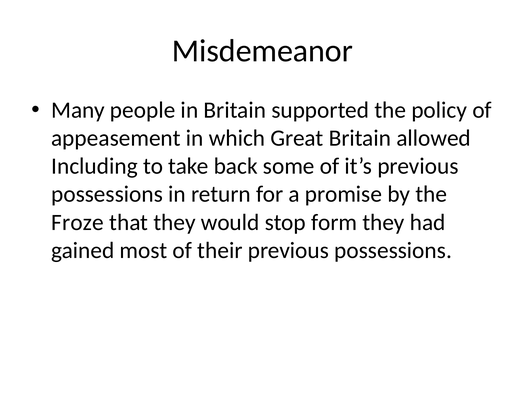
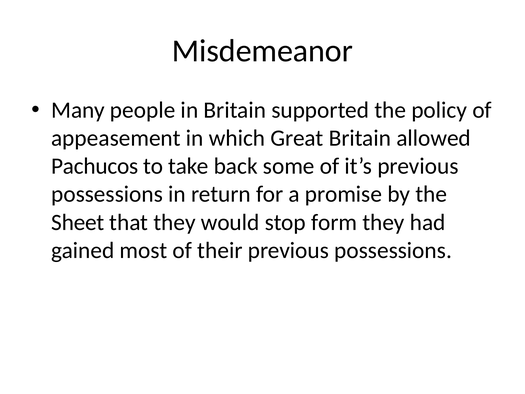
Including: Including -> Pachucos
Froze: Froze -> Sheet
